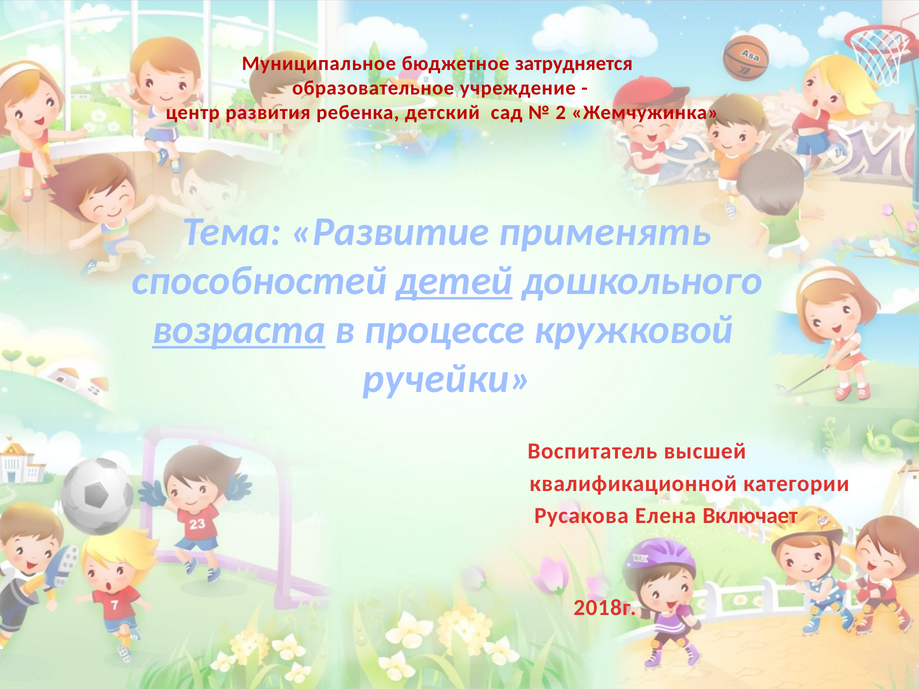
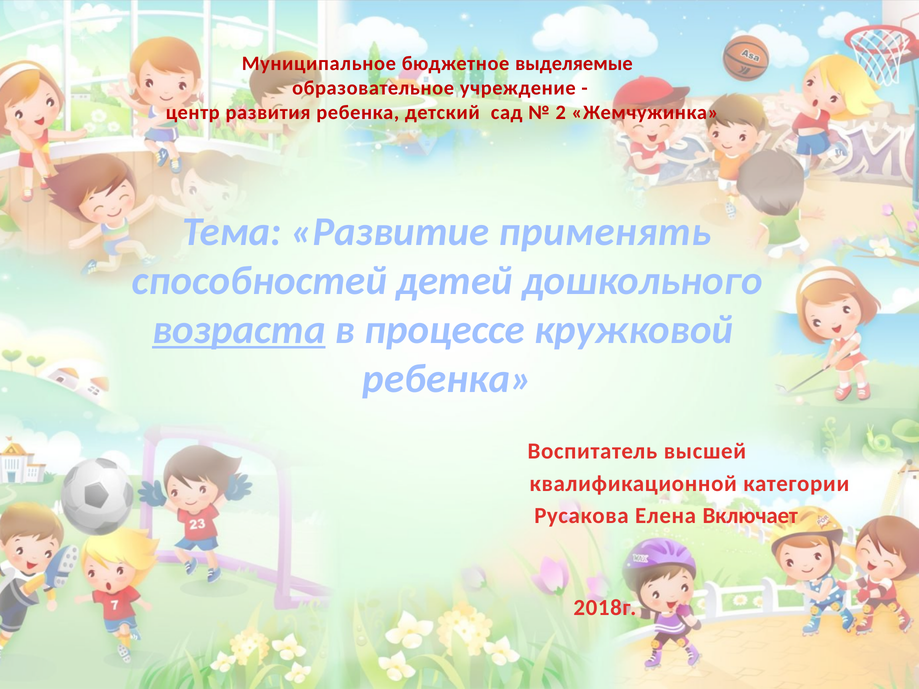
затрудняется: затрудняется -> выделяемые
детей underline: present -> none
ручейки at (447, 379): ручейки -> ребенка
